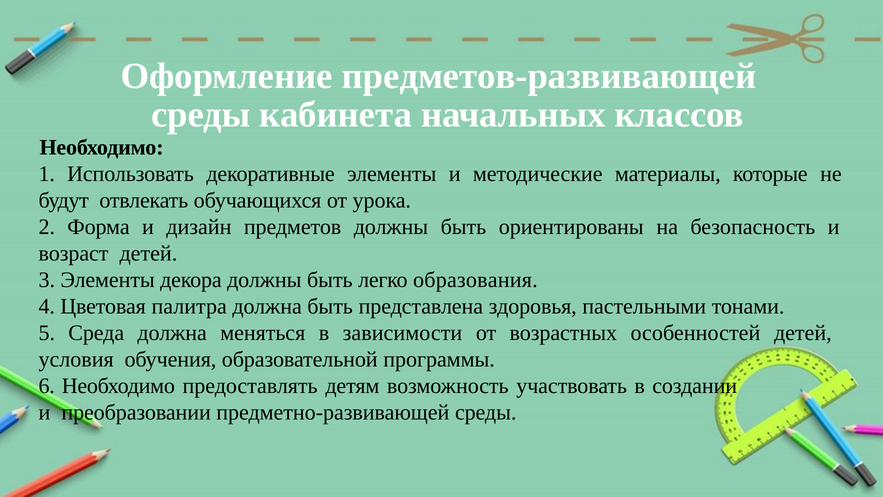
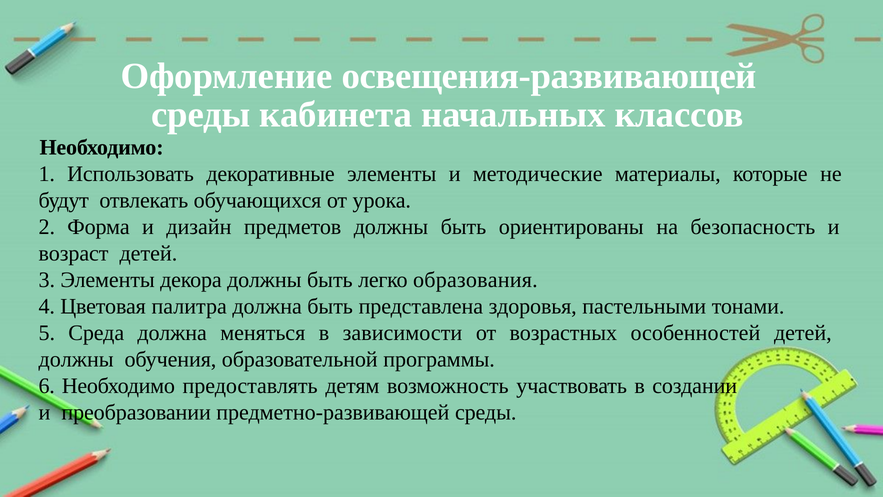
предметов-развивающей: предметов-развивающей -> освещения-развивающей
условия at (76, 359): условия -> должны
